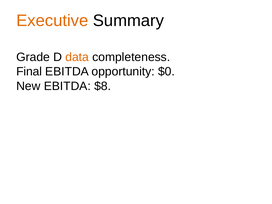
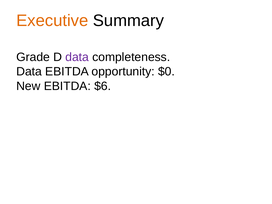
data at (77, 57) colour: orange -> purple
Final at (29, 72): Final -> Data
$8: $8 -> $6
